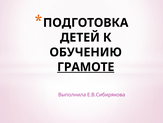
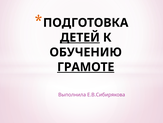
ДЕТЕЙ underline: none -> present
